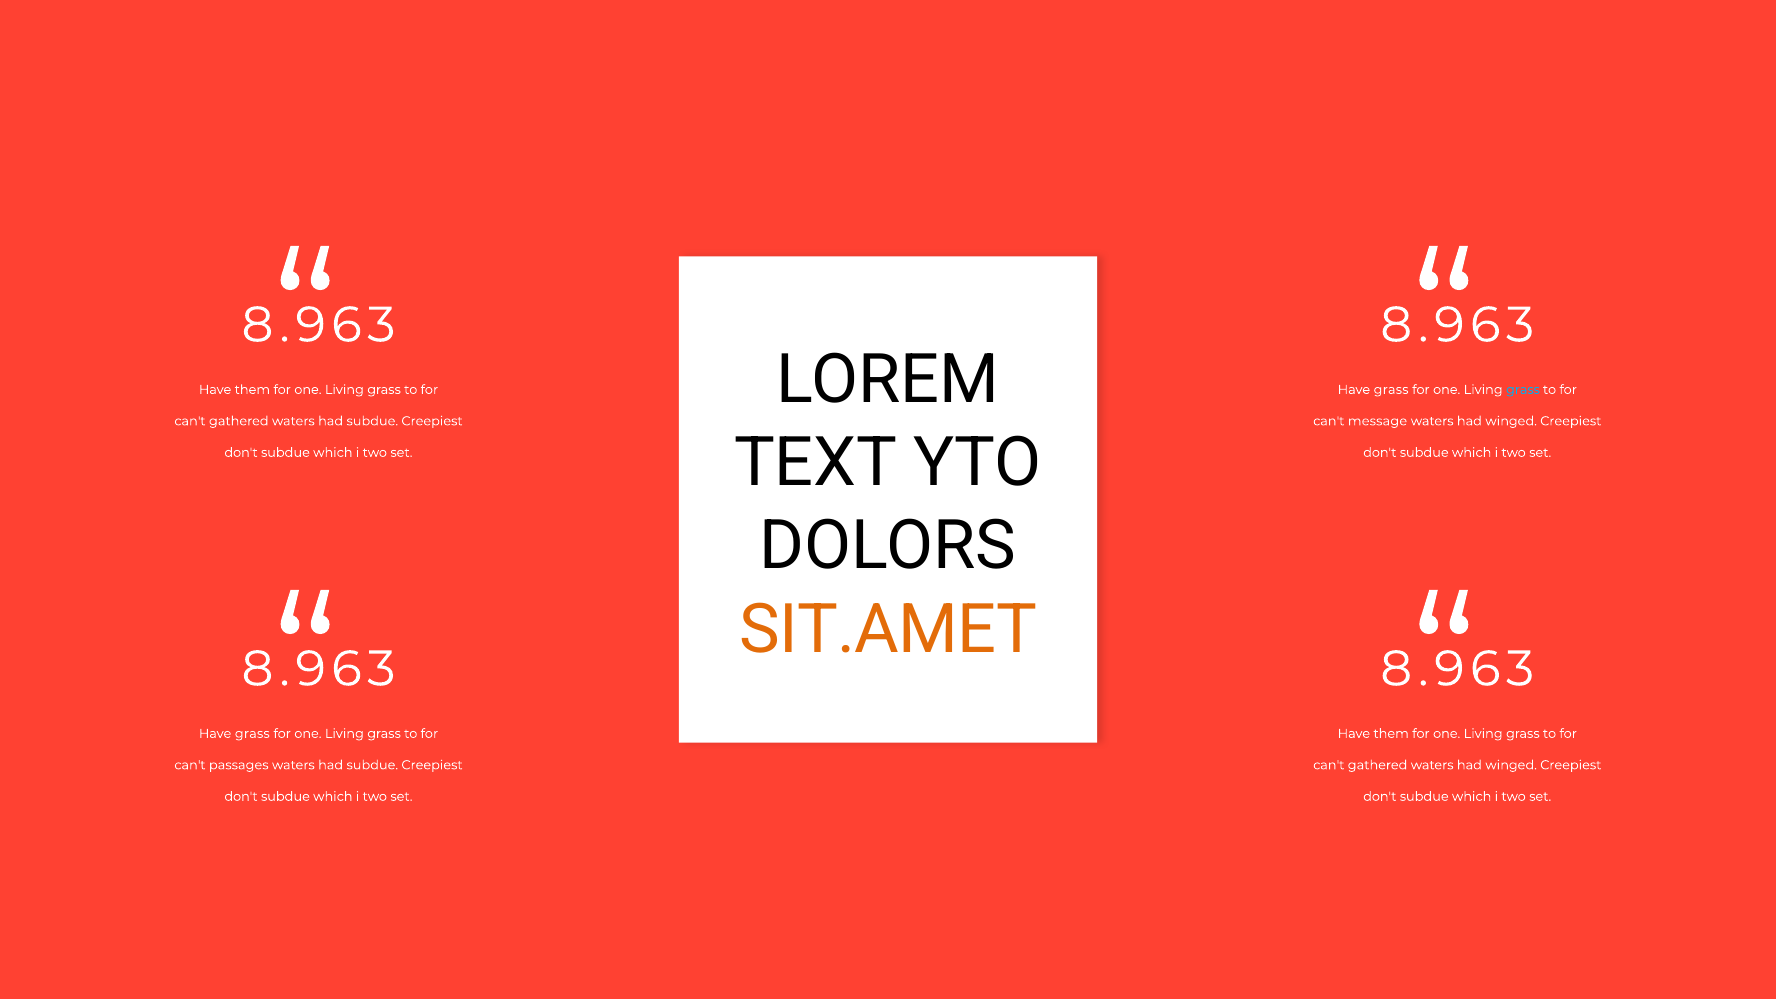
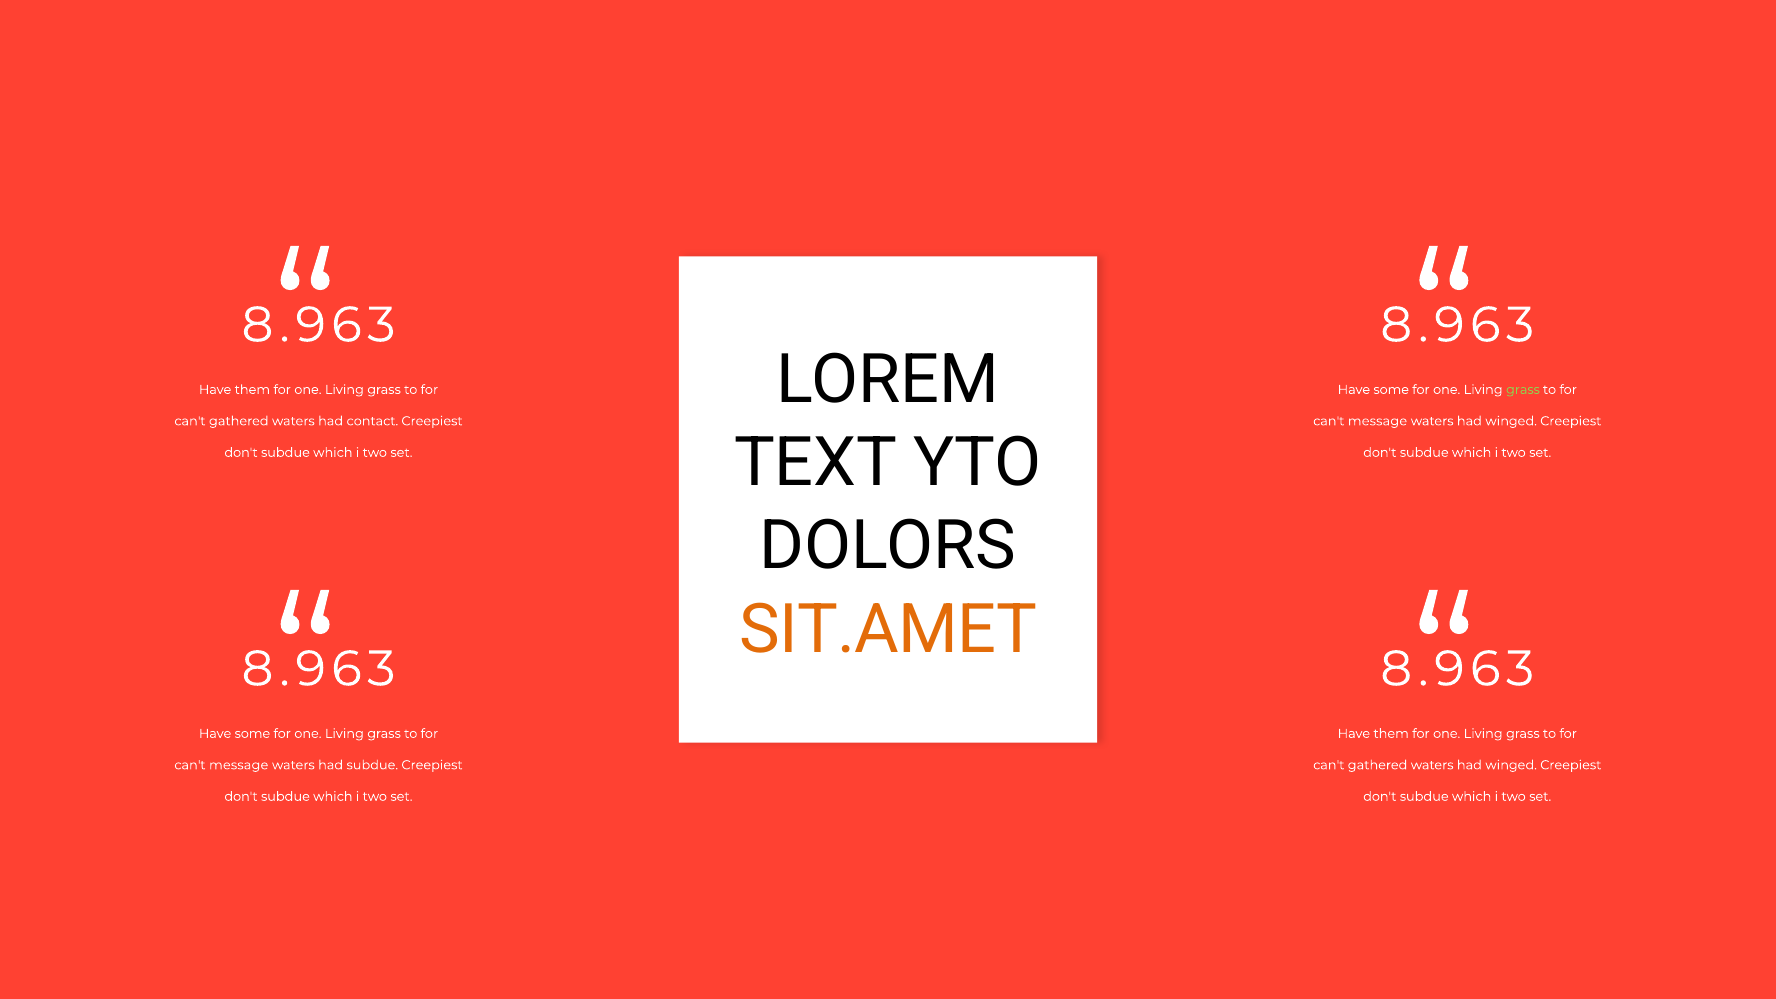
grass at (1391, 390): grass -> some
grass at (1523, 390) colour: light blue -> light green
subdue at (372, 421): subdue -> contact
grass at (252, 734): grass -> some
passages at (239, 765): passages -> message
